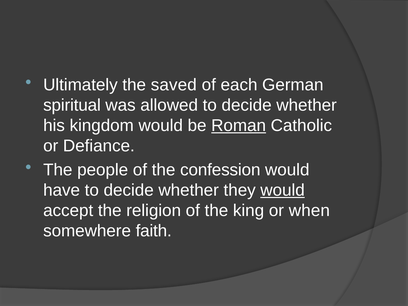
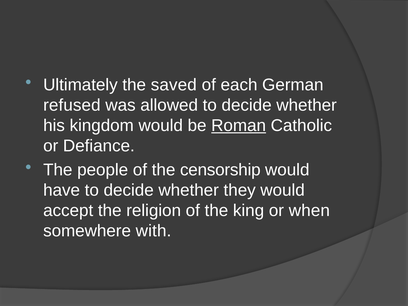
spiritual: spiritual -> refused
confession: confession -> censorship
would at (283, 190) underline: present -> none
faith: faith -> with
